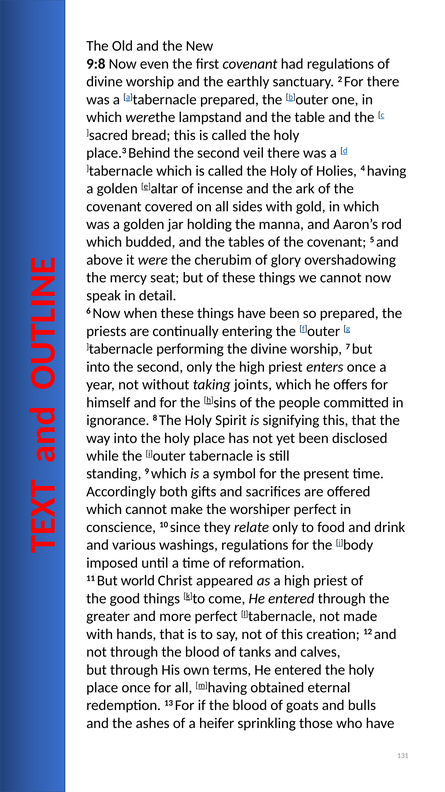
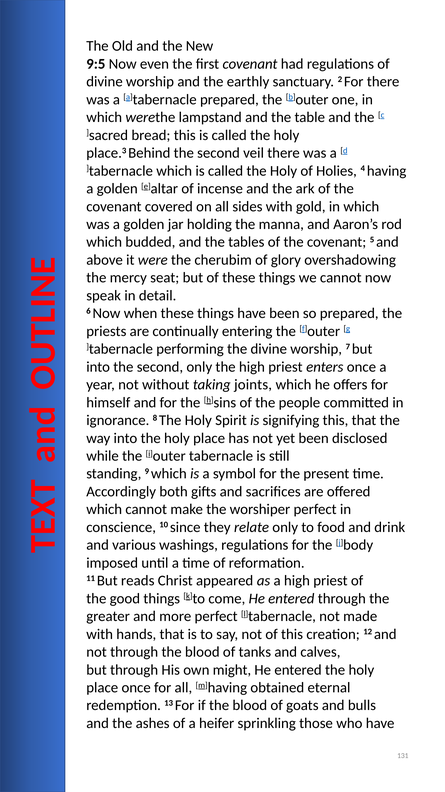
9:8: 9:8 -> 9:5
world: world -> reads
terms: terms -> might
